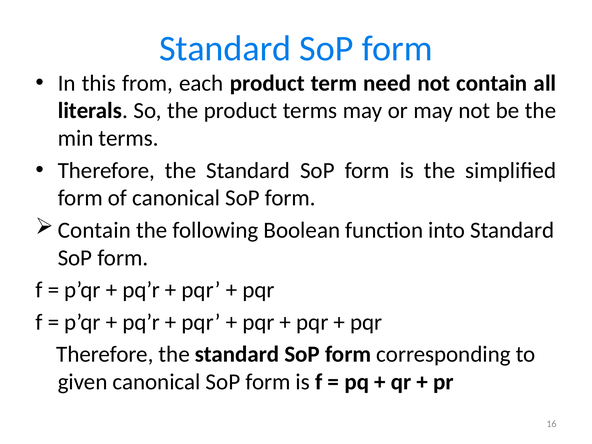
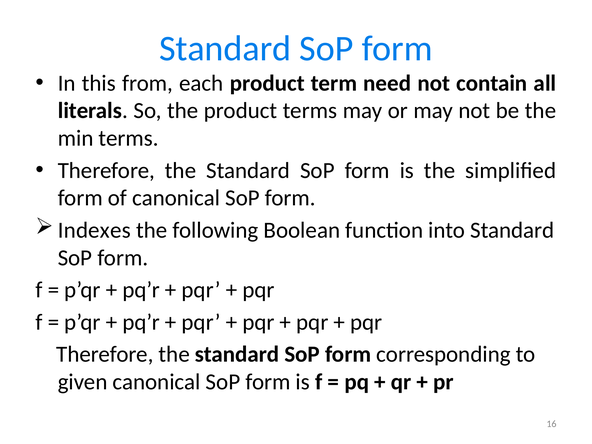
Contain at (94, 230): Contain -> Indexes
